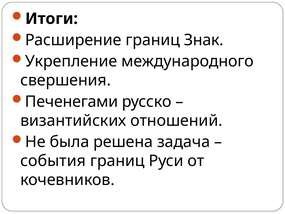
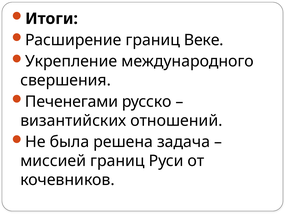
Знак: Знак -> Веке
события: события -> миссией
